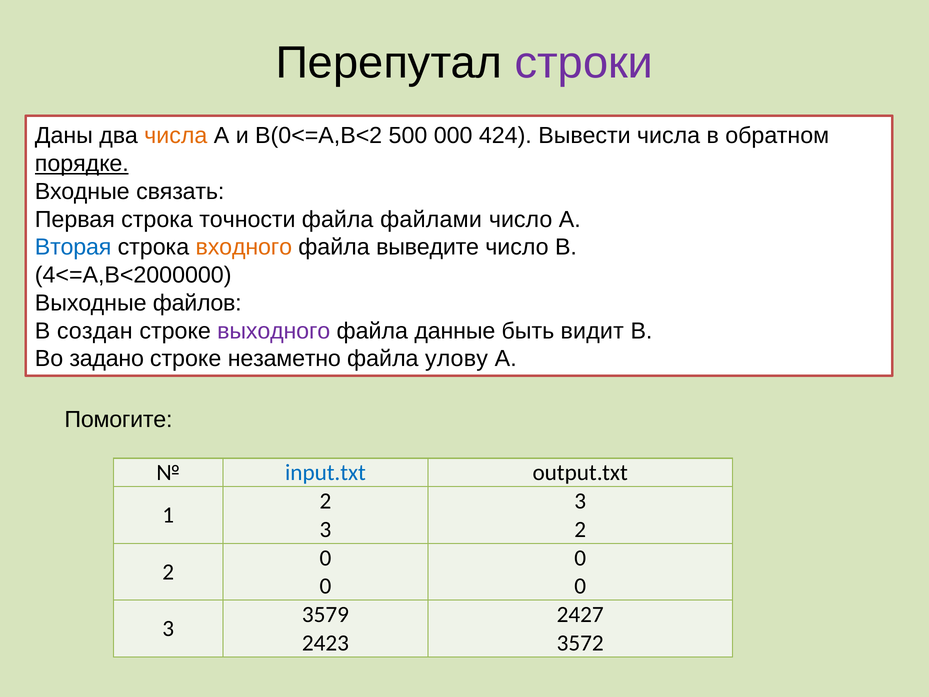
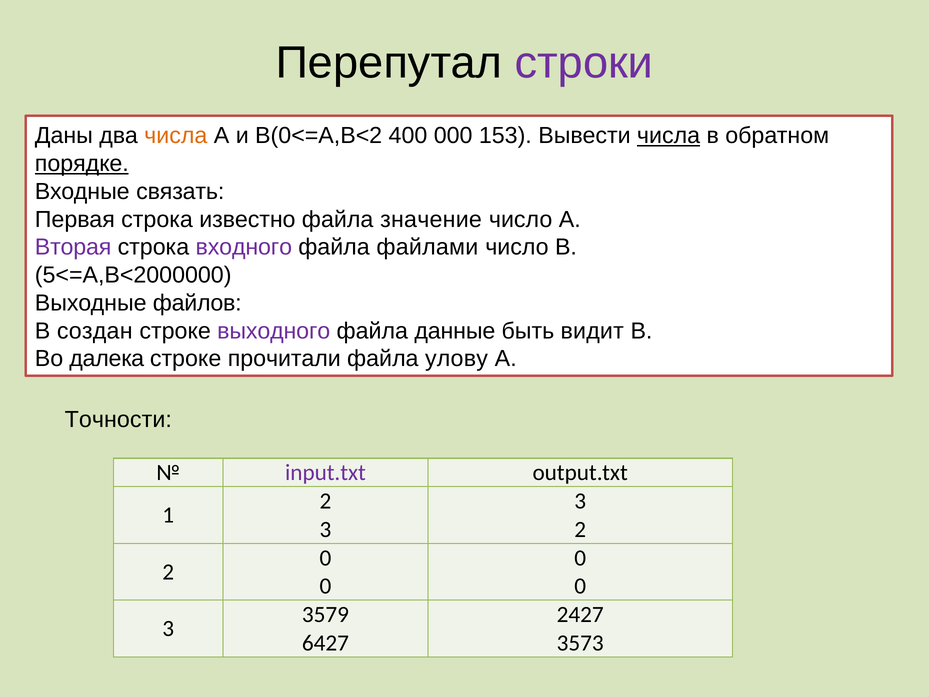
500: 500 -> 400
424: 424 -> 153
числа at (669, 136) underline: none -> present
точности: точности -> известно
файлами: файлами -> значение
Вторая colour: blue -> purple
входного colour: orange -> purple
выведите: выведите -> файлами
4<=А,В<2000000: 4<=А,В<2000000 -> 5<=А,В<2000000
задано: задано -> далека
незаметно: незаметно -> прочитали
Помогите: Помогите -> Точности
input.txt colour: blue -> purple
2423: 2423 -> 6427
3572: 3572 -> 3573
